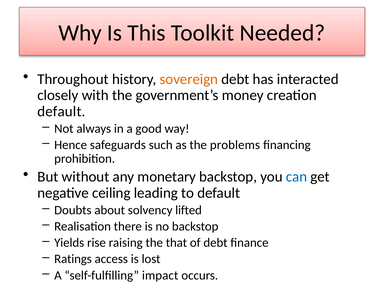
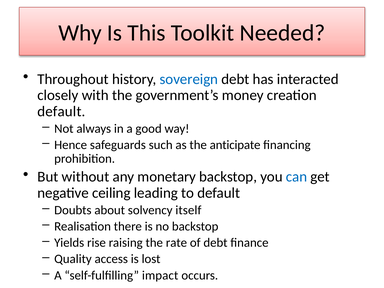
sovereign colour: orange -> blue
problems: problems -> anticipate
lifted: lifted -> itself
that: that -> rate
Ratings: Ratings -> Quality
